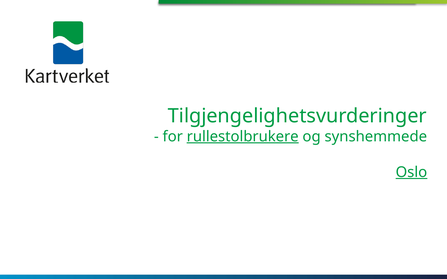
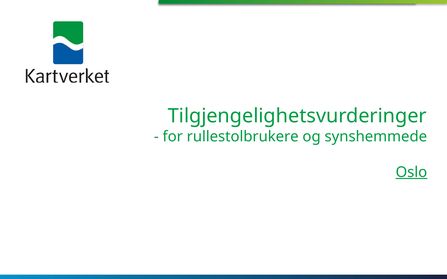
rullestolbrukere underline: present -> none
